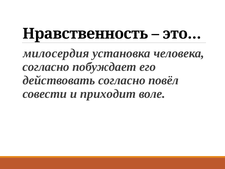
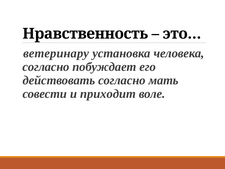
милосердия: милосердия -> ветеринару
повёл: повёл -> мать
